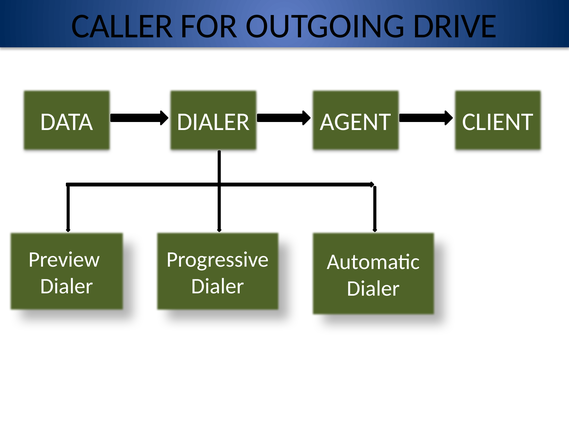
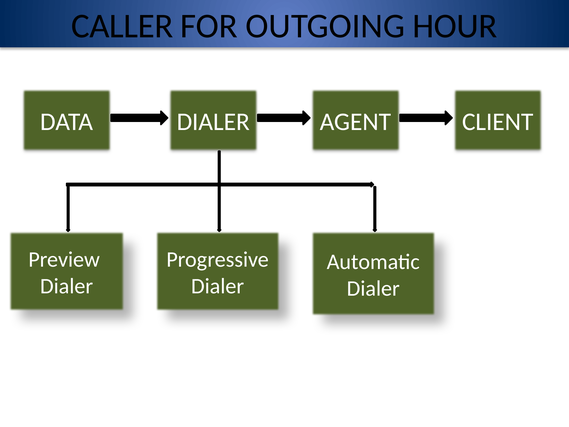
DRIVE: DRIVE -> HOUR
